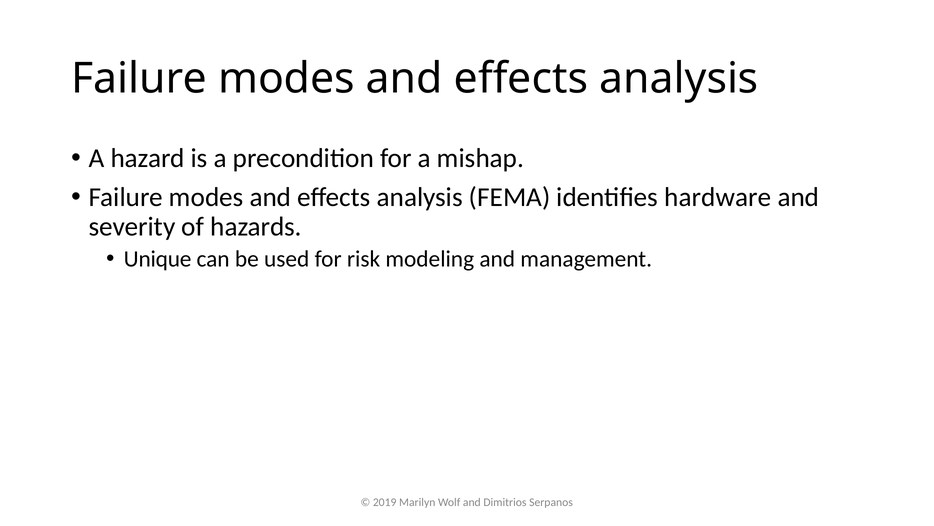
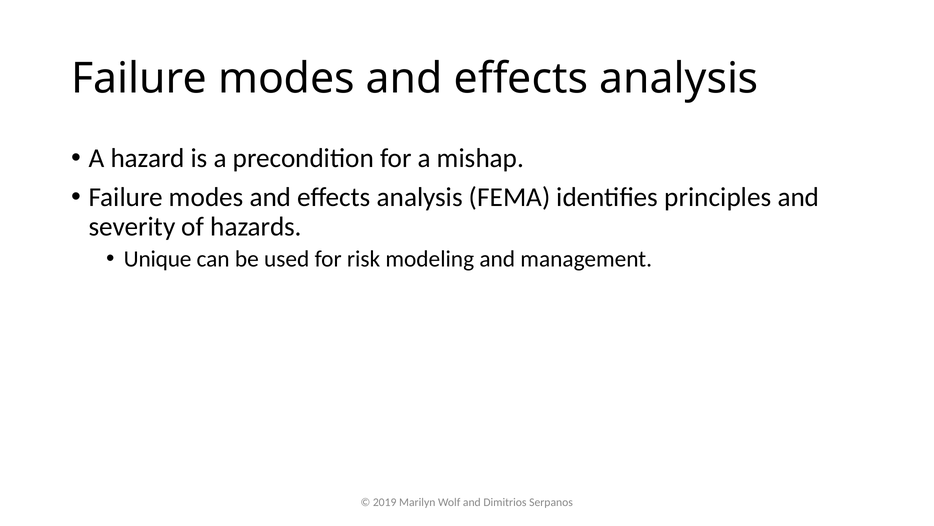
hardware: hardware -> principles
